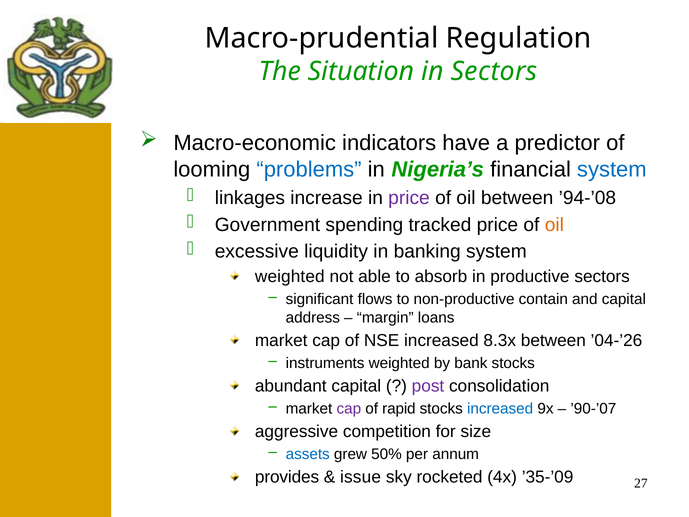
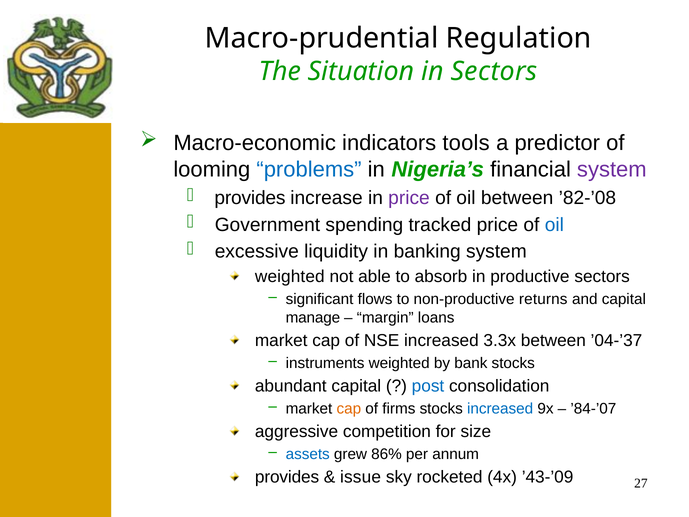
have: have -> tools
system at (612, 169) colour: blue -> purple
linkages at (250, 198): linkages -> provides
’94-’08: ’94-’08 -> ’82-’08
oil at (554, 225) colour: orange -> blue
contain: contain -> returns
address: address -> manage
8.3x: 8.3x -> 3.3x
’04-’26: ’04-’26 -> ’04-’37
post colour: purple -> blue
cap at (349, 408) colour: purple -> orange
rapid: rapid -> firms
’90-’07: ’90-’07 -> ’84-’07
50%: 50% -> 86%
’35-’09: ’35-’09 -> ’43-’09
